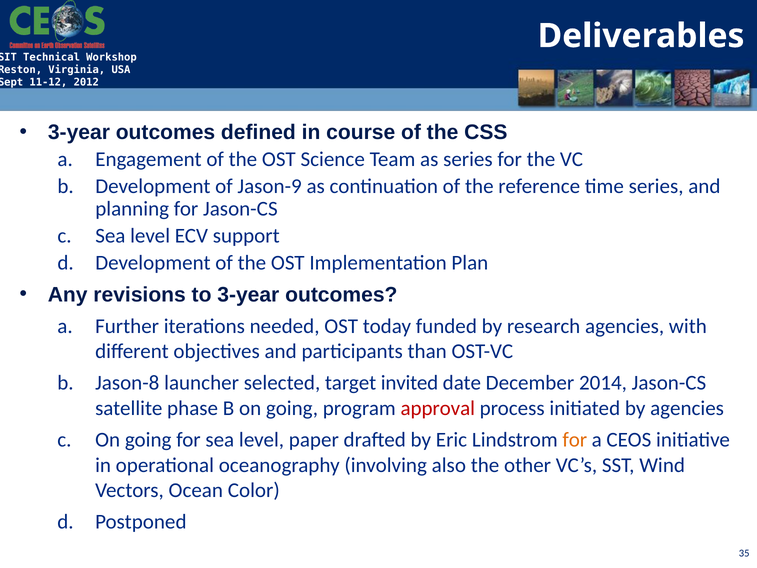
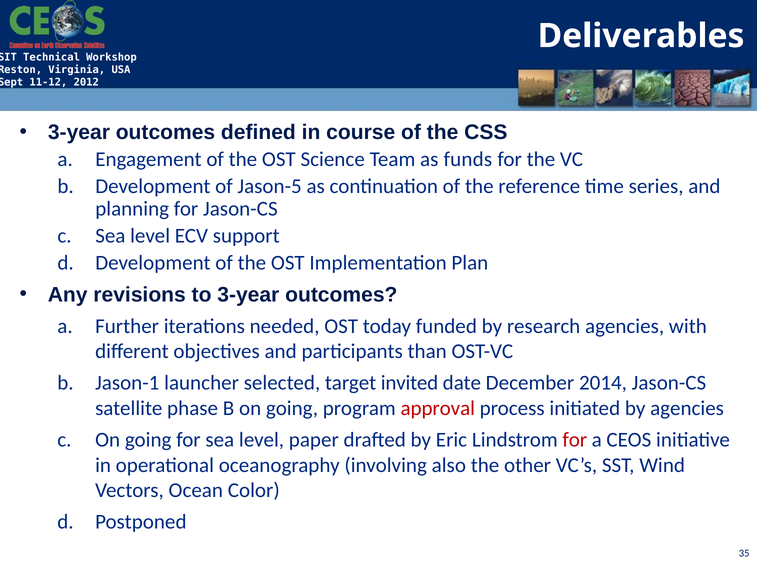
as series: series -> funds
Jason-9: Jason-9 -> Jason-5
Jason-8: Jason-8 -> Jason-1
for at (575, 440) colour: orange -> red
